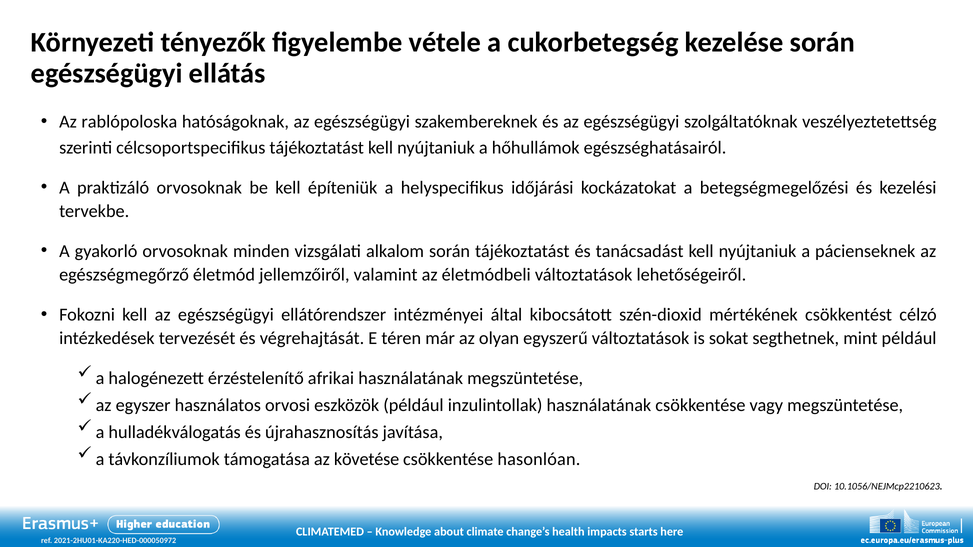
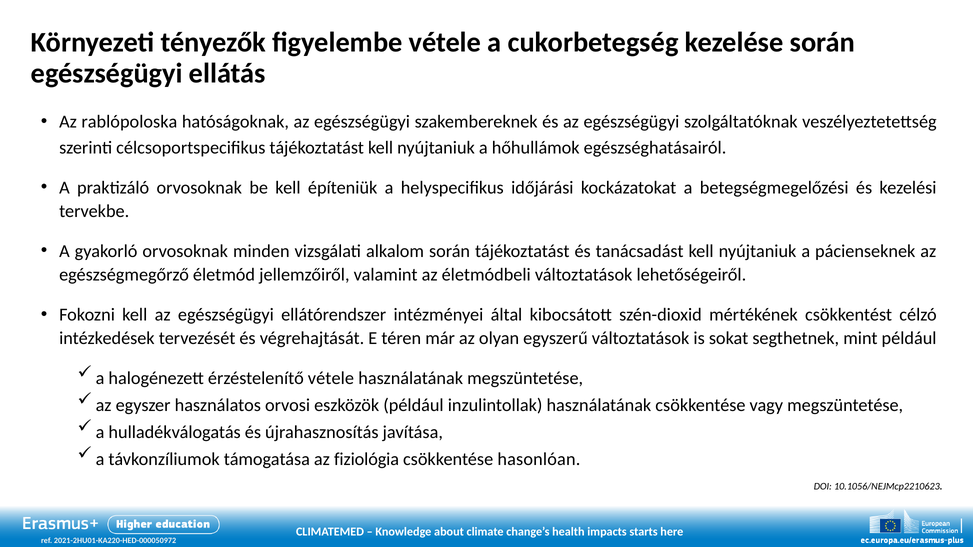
érzéstelenítő afrikai: afrikai -> vétele
követése: követése -> fiziológia
